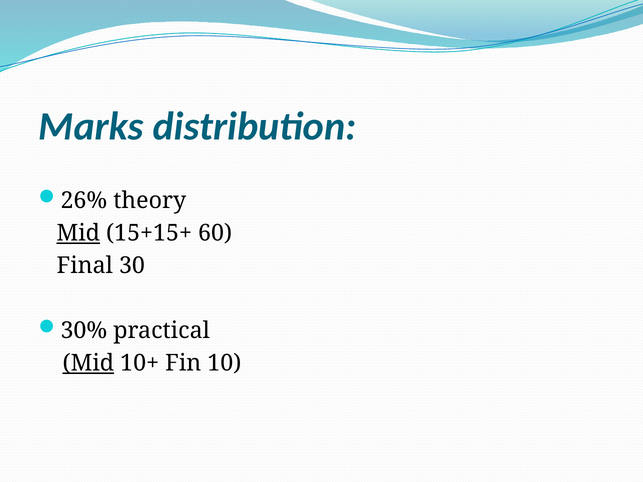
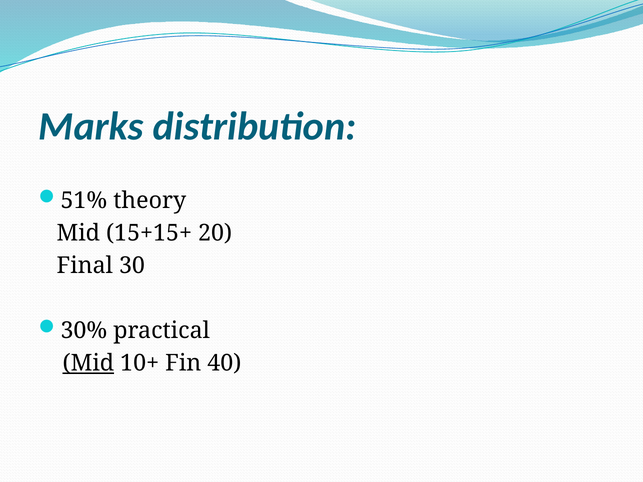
26%: 26% -> 51%
Mid at (78, 233) underline: present -> none
60: 60 -> 20
10: 10 -> 40
